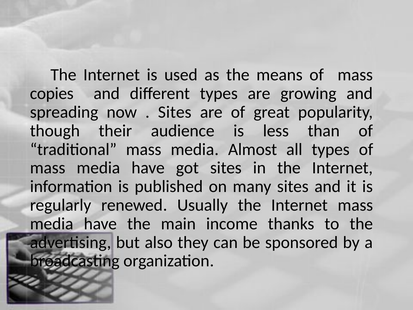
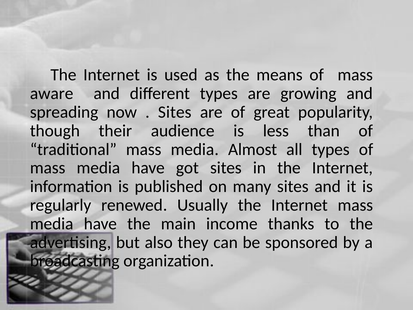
copies: copies -> aware
